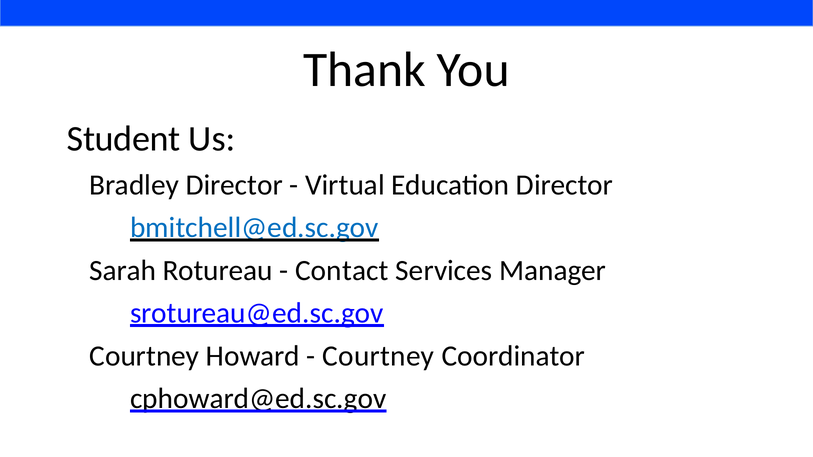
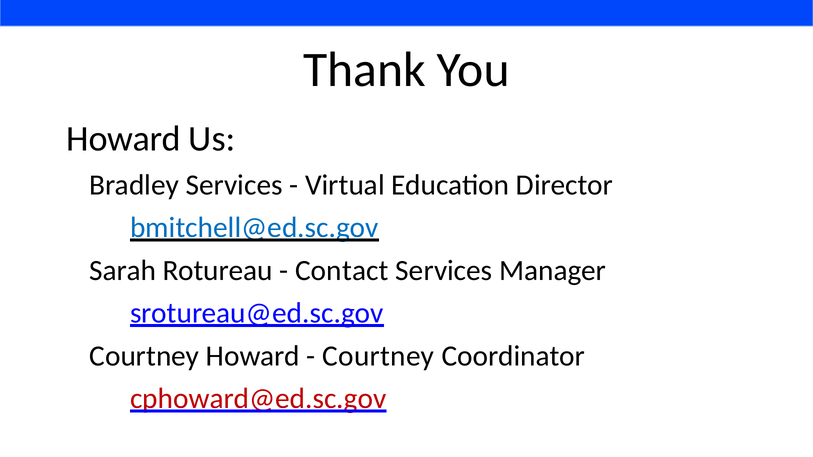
Student at (124, 139): Student -> Howard
Bradley Director: Director -> Services
cphoward@ed.sc.gov colour: black -> red
